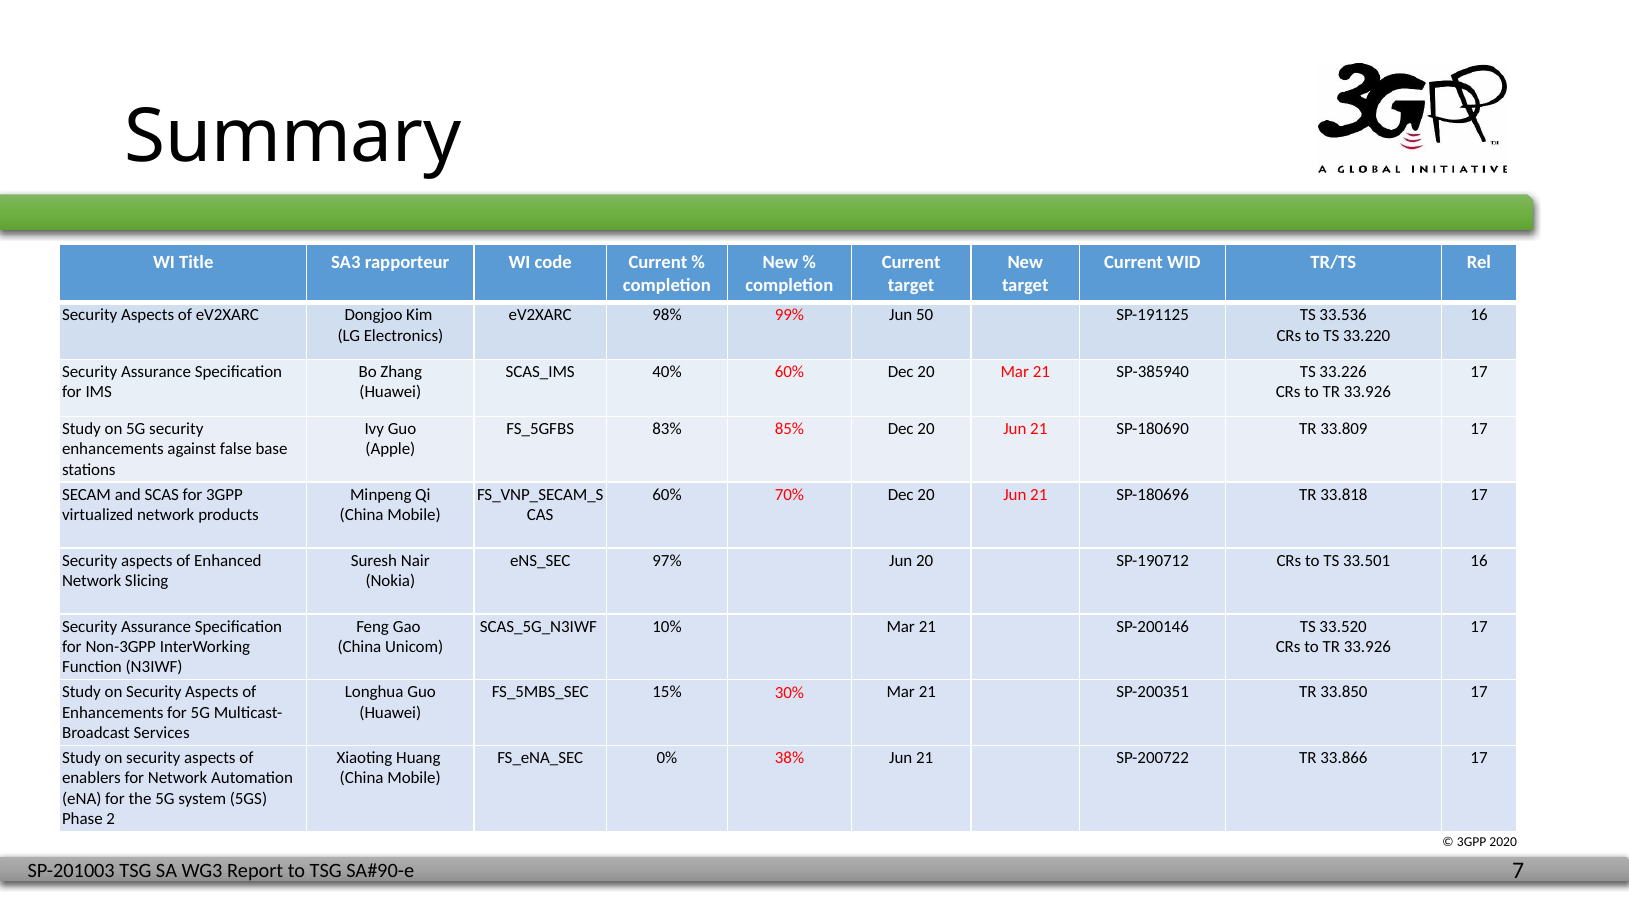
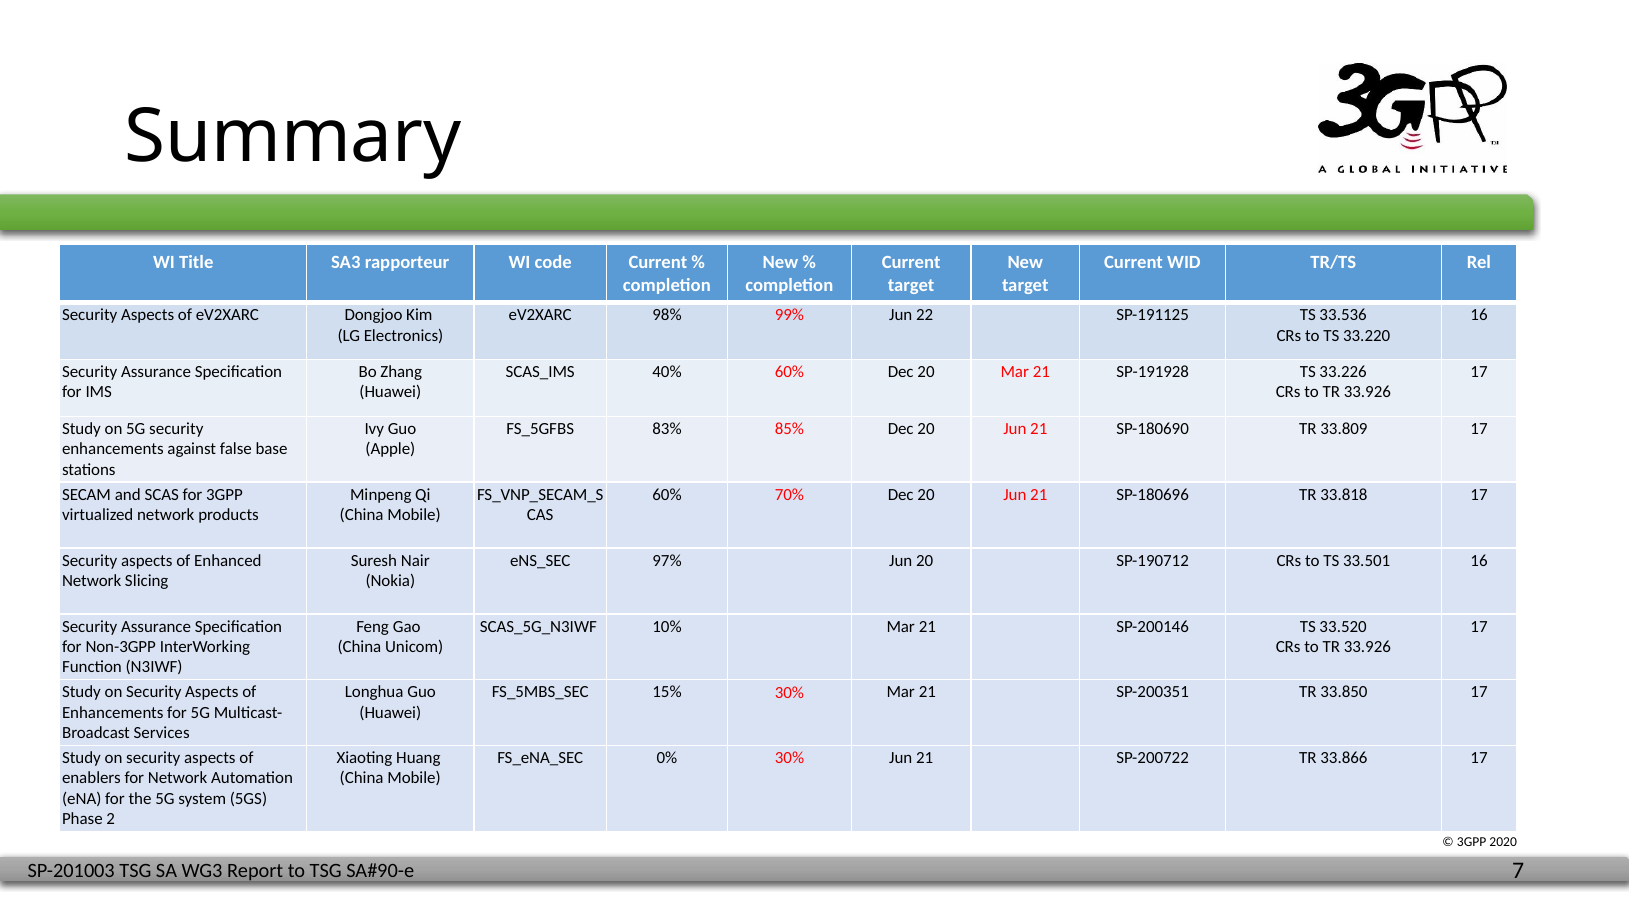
50: 50 -> 22
SP-385940: SP-385940 -> SP-191928
0% 38%: 38% -> 30%
